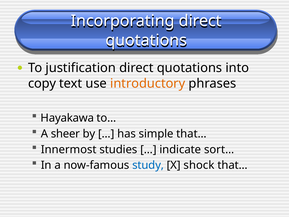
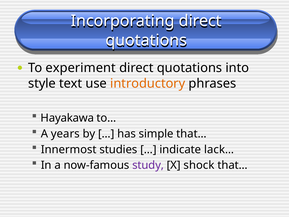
justification: justification -> experiment
copy: copy -> style
sheer: sheer -> years
sort…: sort… -> lack…
study colour: blue -> purple
